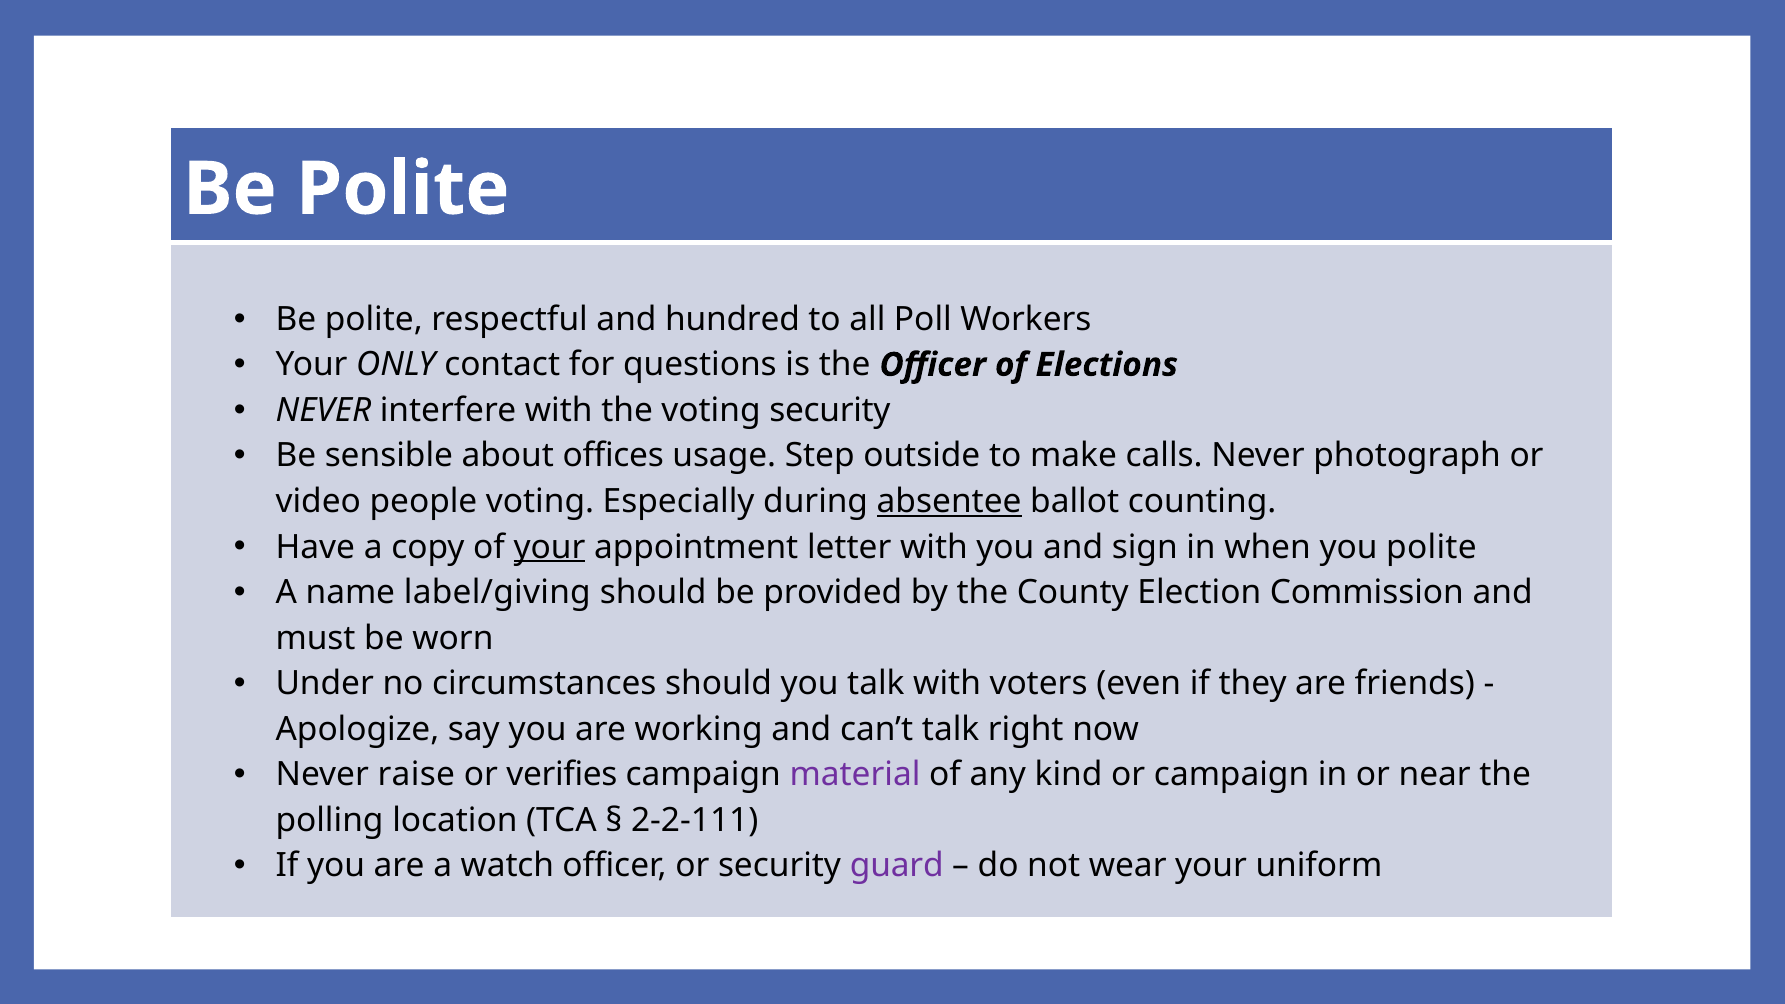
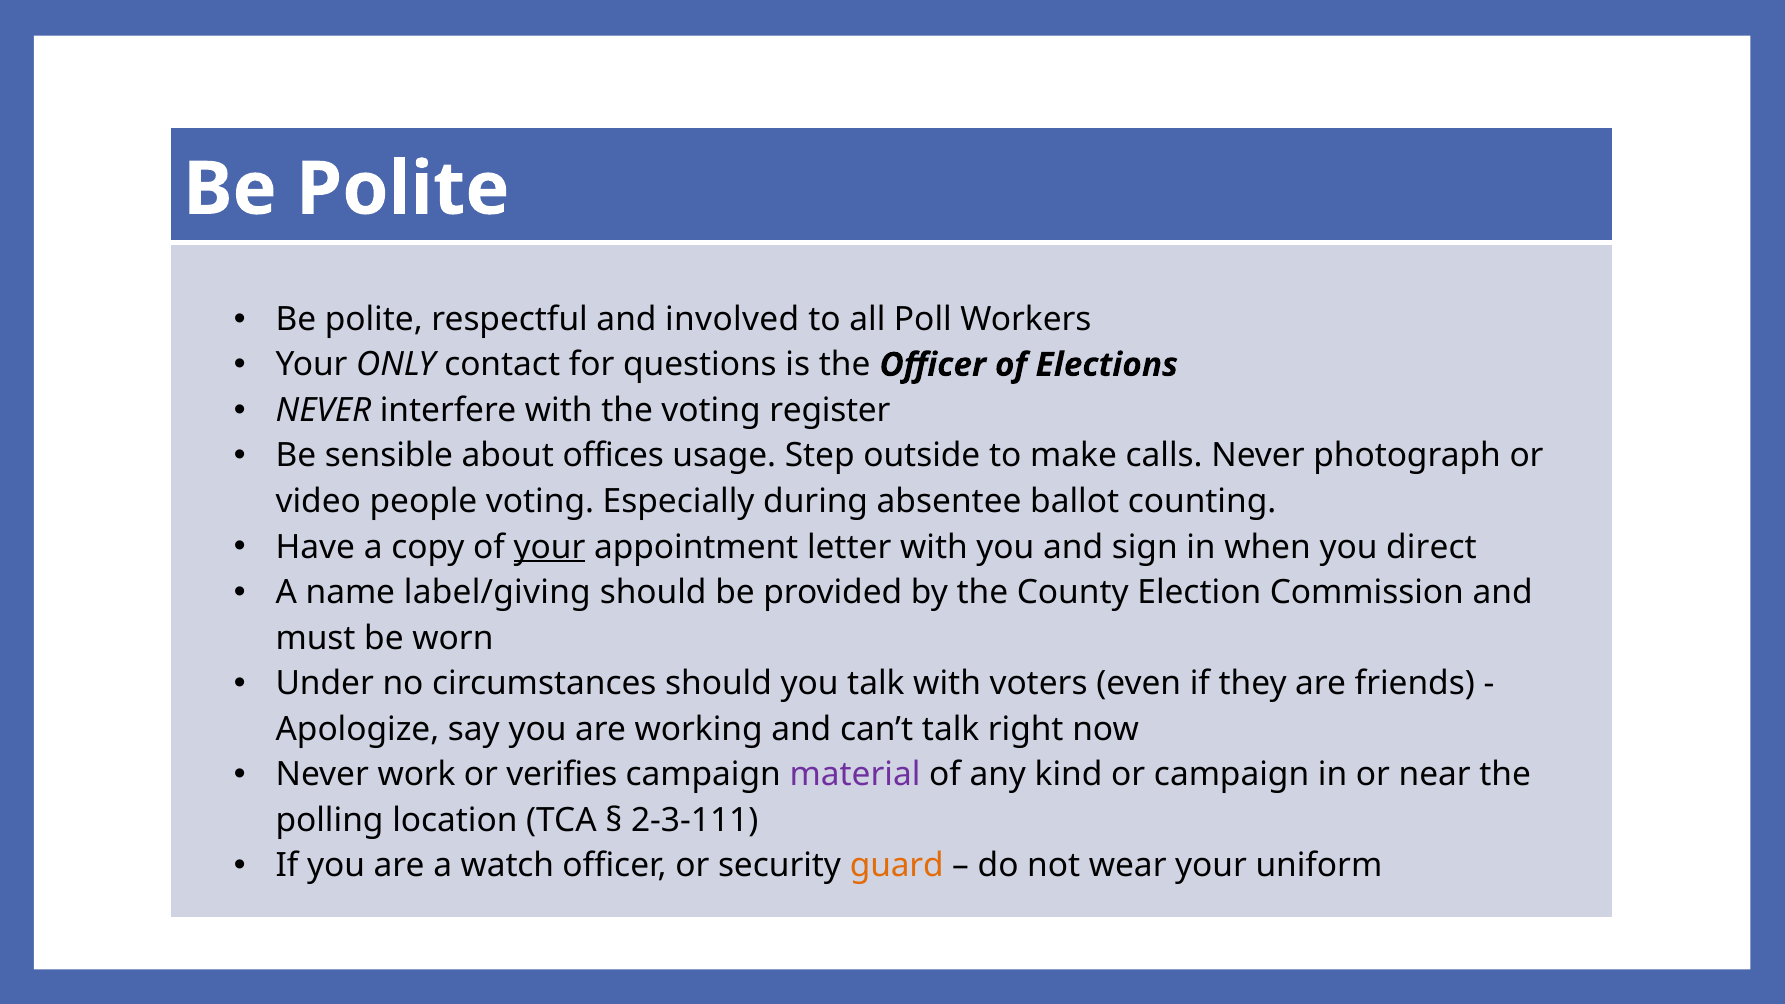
hundred: hundred -> involved
voting security: security -> register
absentee underline: present -> none
you polite: polite -> direct
raise: raise -> work
2-2-111: 2-2-111 -> 2-3-111
guard colour: purple -> orange
